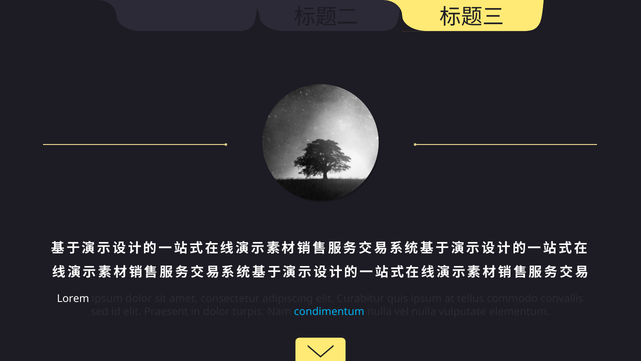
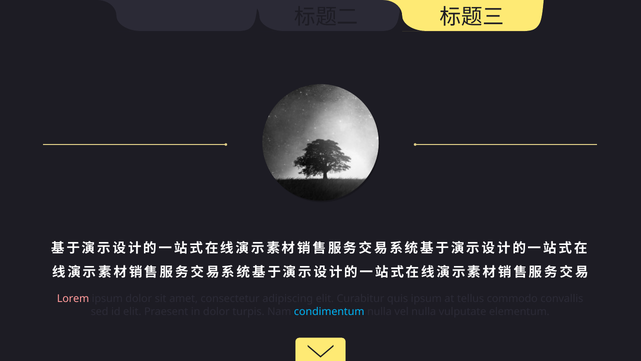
Lorem colour: white -> pink
